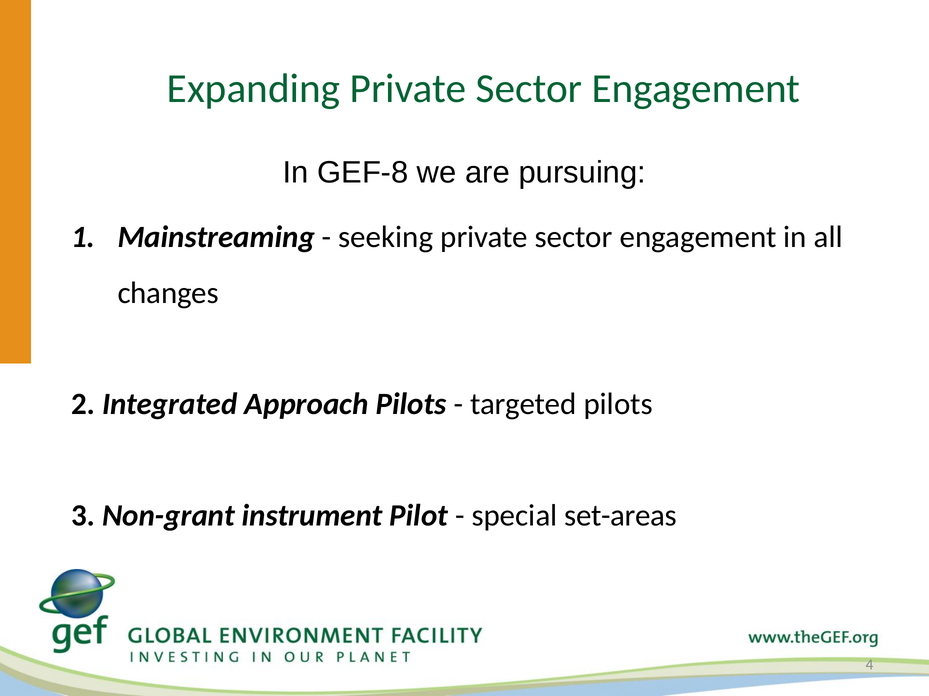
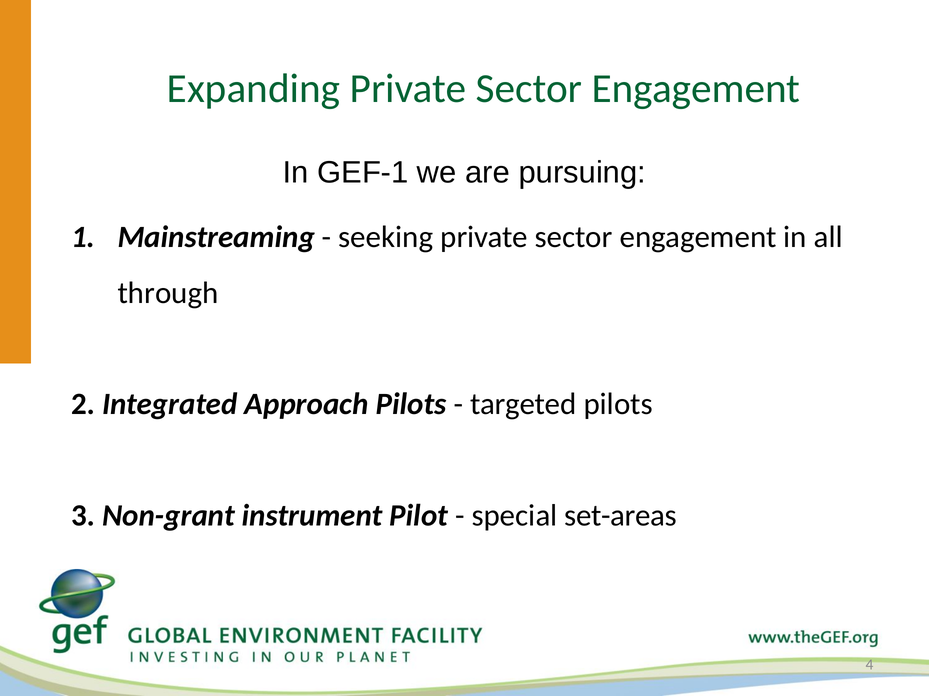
GEF-8: GEF-8 -> GEF-1
changes: changes -> through
